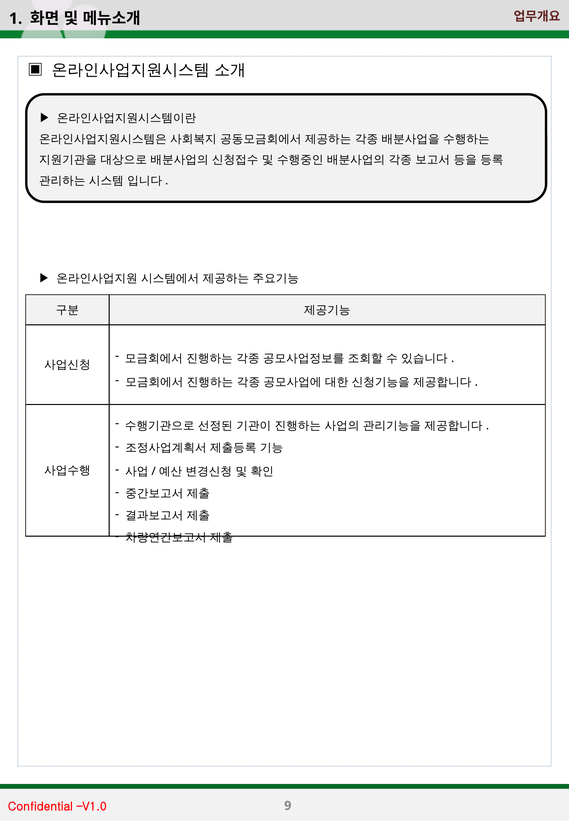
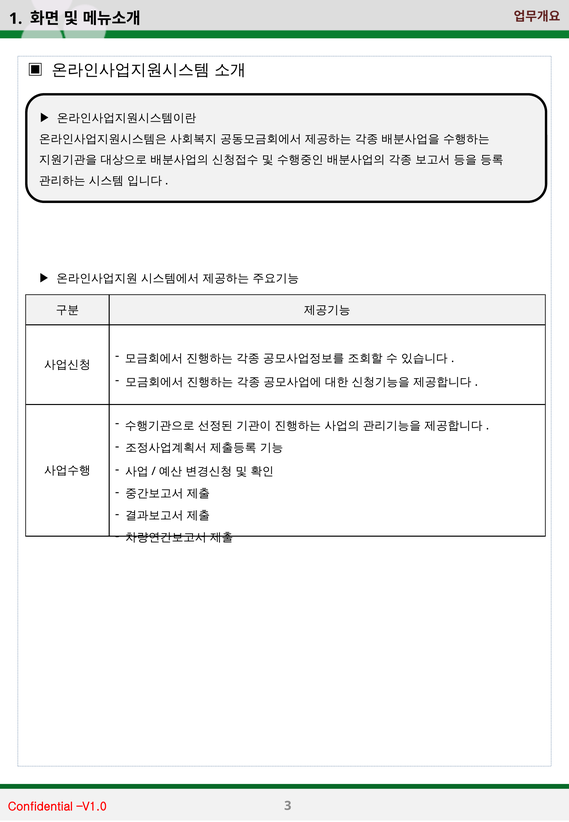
9: 9 -> 3
